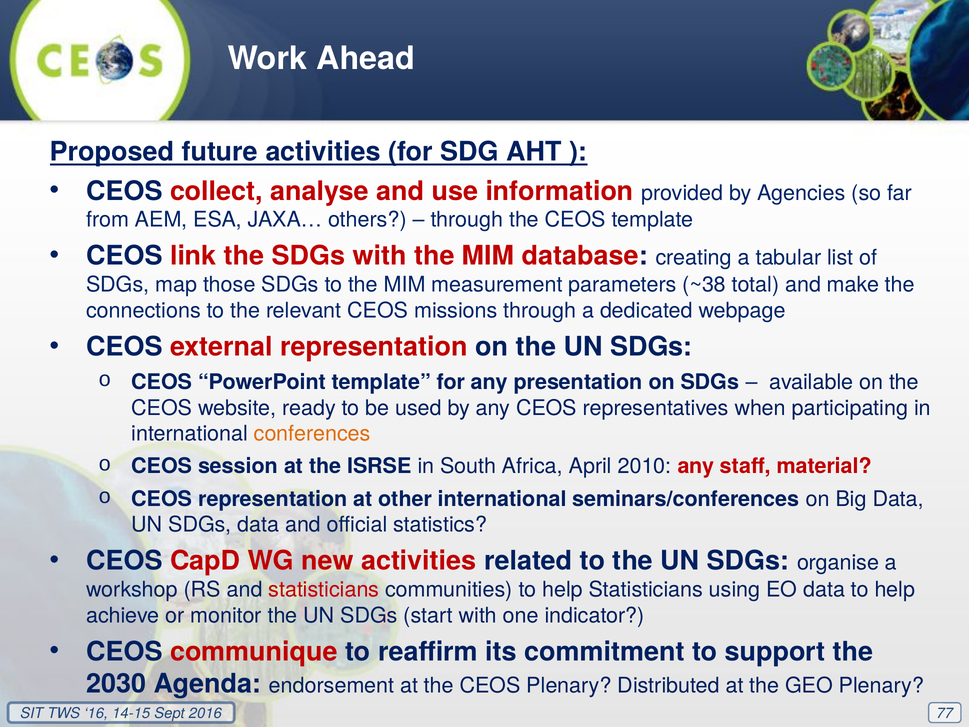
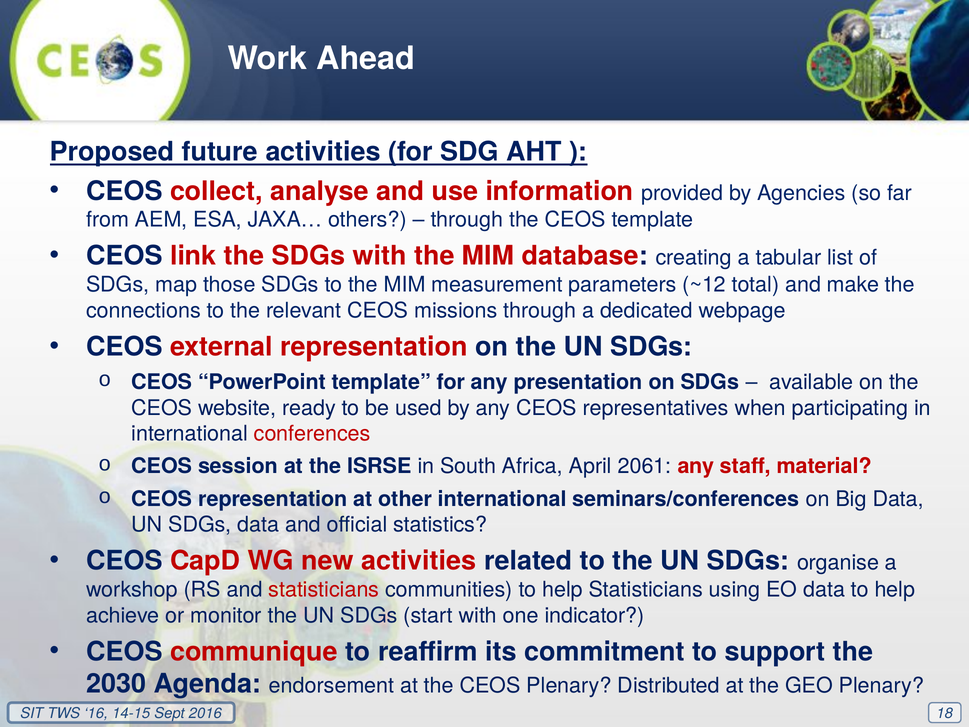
~38: ~38 -> ~12
conferences colour: orange -> red
2010: 2010 -> 2061
77: 77 -> 18
